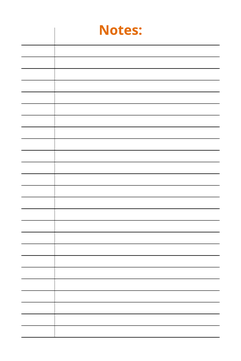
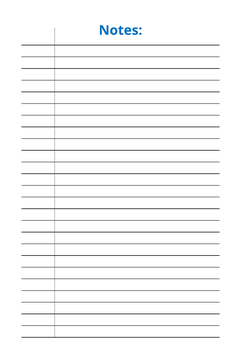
Notes colour: orange -> blue
